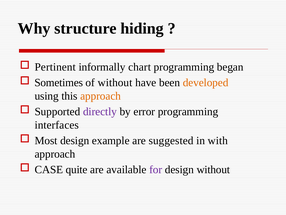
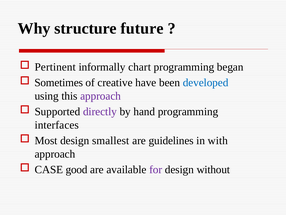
hiding: hiding -> future
of without: without -> creative
developed colour: orange -> blue
approach at (101, 96) colour: orange -> purple
error: error -> hand
example: example -> smallest
suggested: suggested -> guidelines
quite: quite -> good
